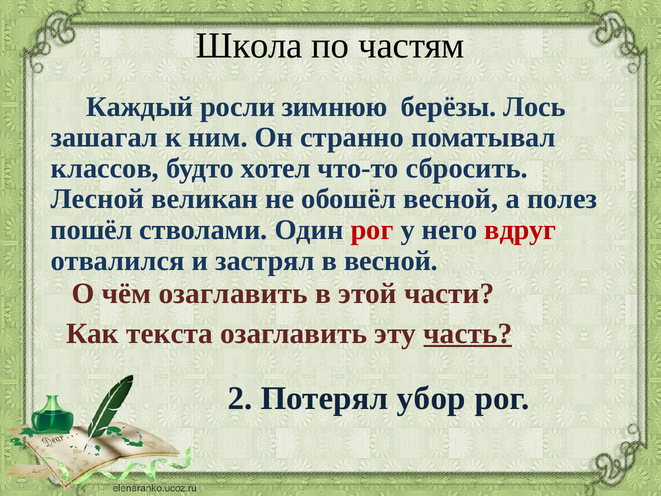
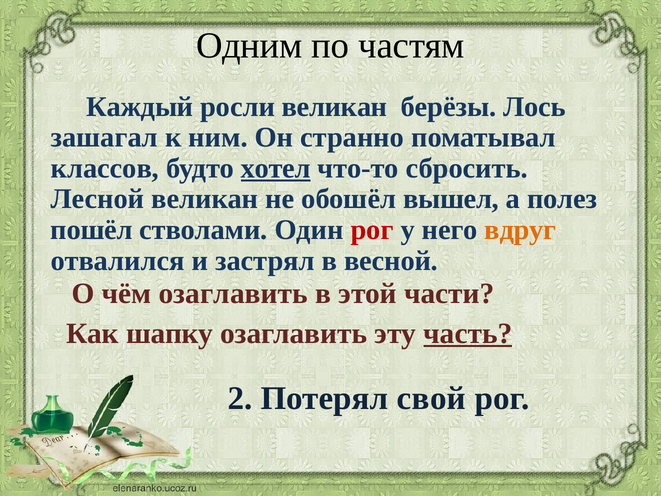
Школа: Школа -> Одним
росли зимнюю: зимнюю -> великан
хотел underline: none -> present
обошёл весной: весной -> вышел
вдруг colour: red -> orange
текста: текста -> шапку
убор: убор -> свой
